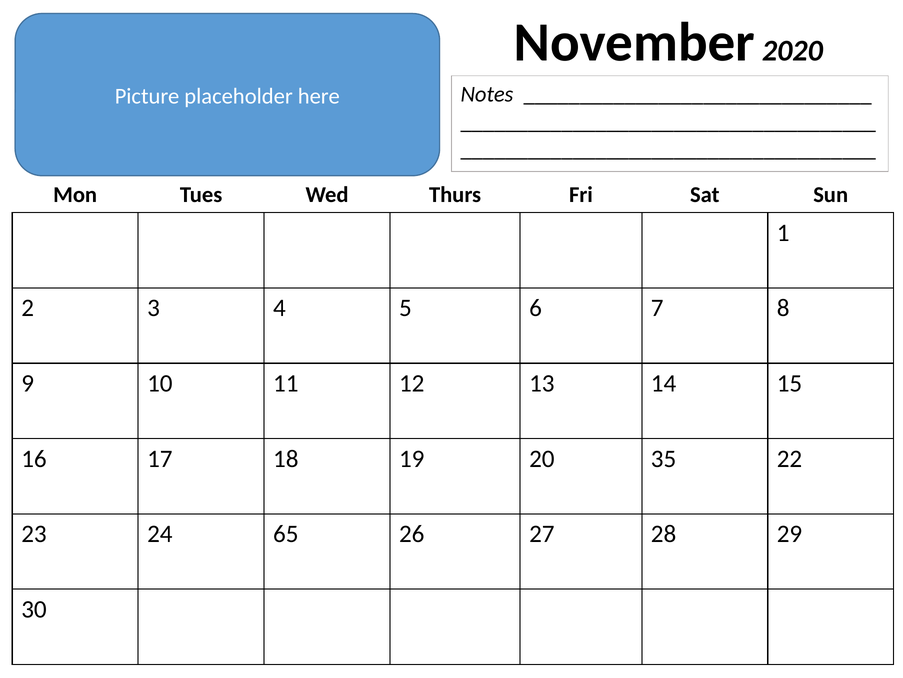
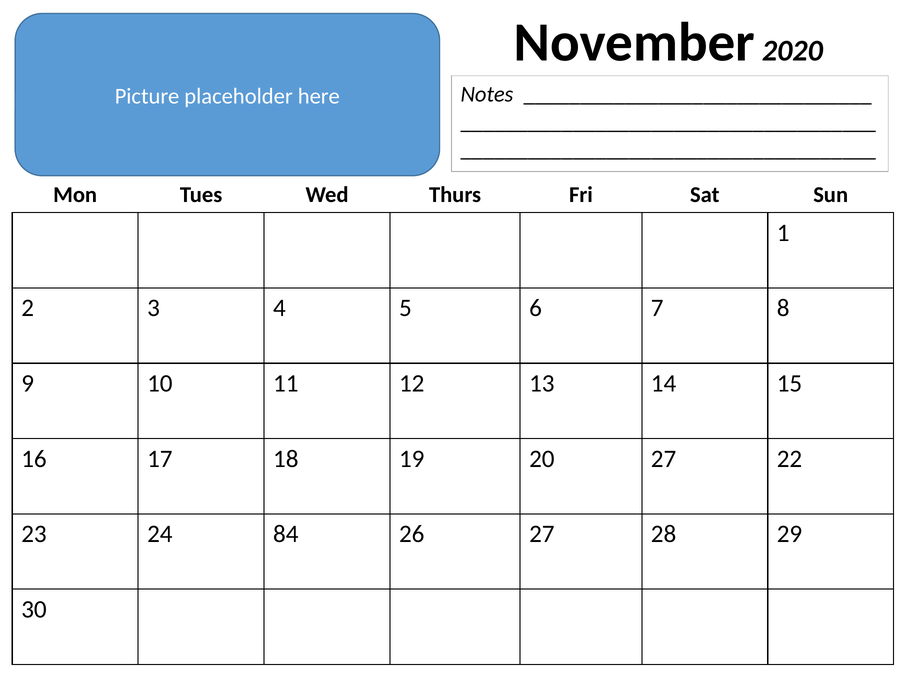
20 35: 35 -> 27
65: 65 -> 84
